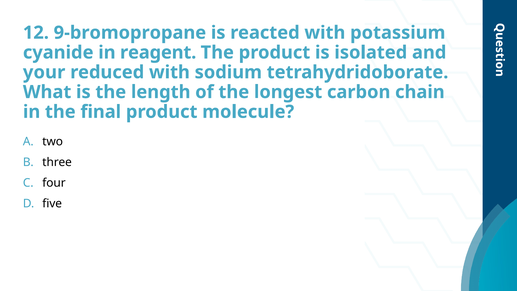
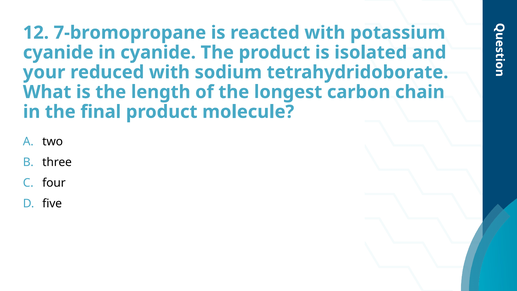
9-bromopropane: 9-bromopropane -> 7-bromopropane
in reagent: reagent -> cyanide
